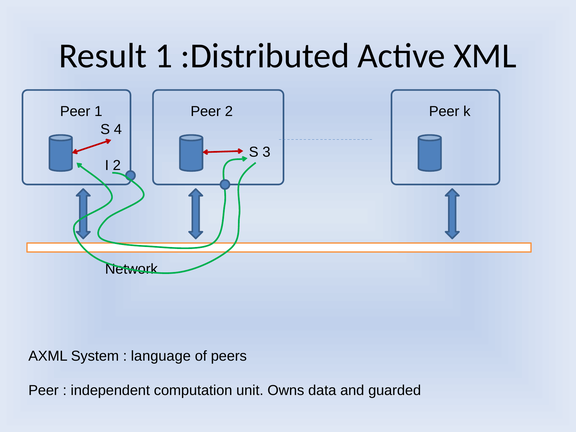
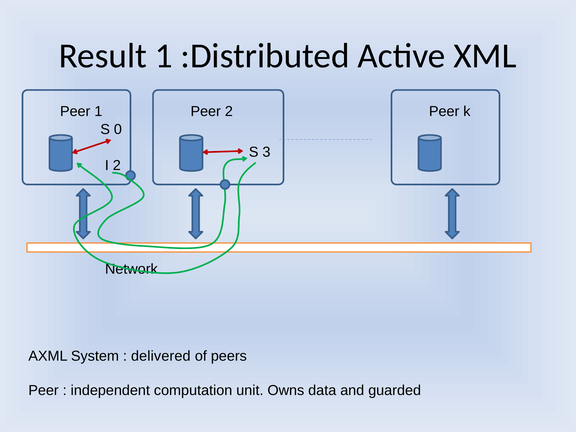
4: 4 -> 0
language: language -> delivered
